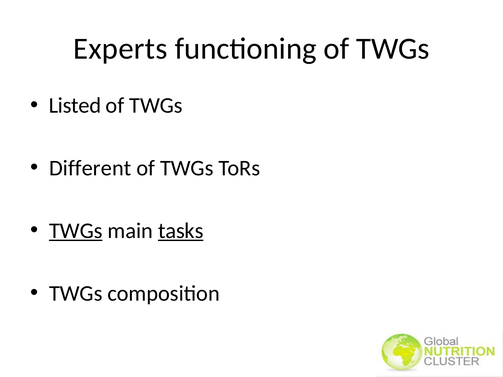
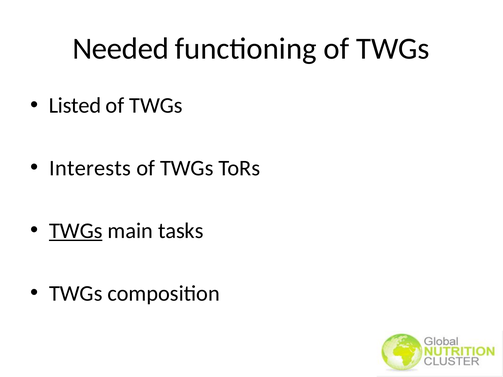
Experts: Experts -> Needed
Different: Different -> Interests
tasks underline: present -> none
